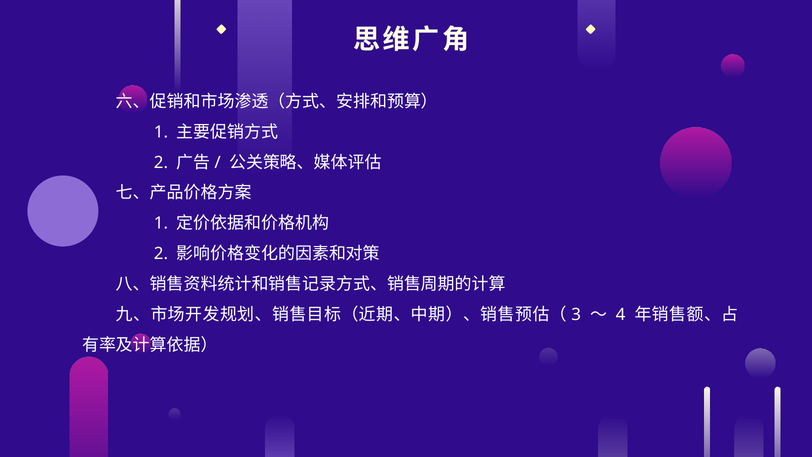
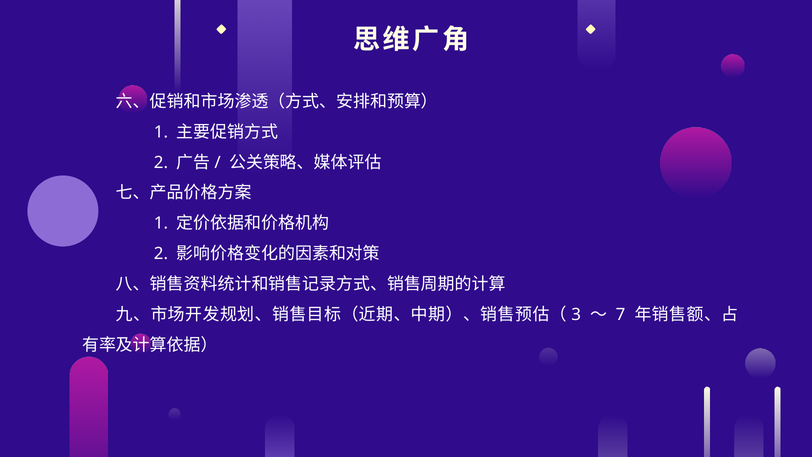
4: 4 -> 7
